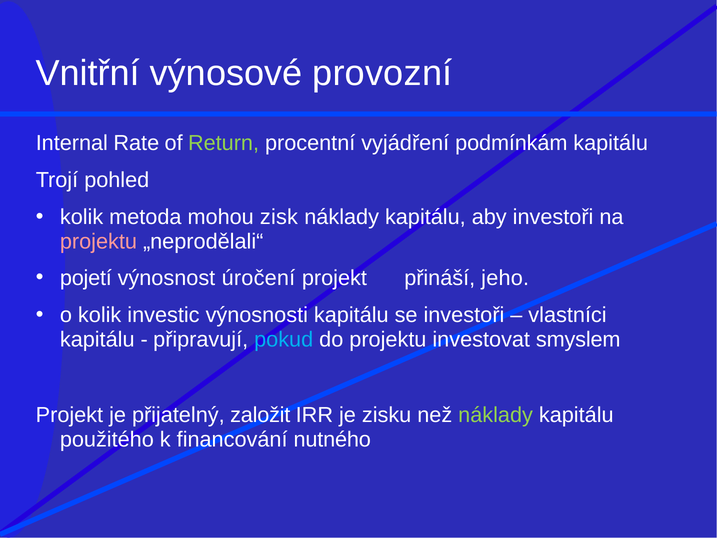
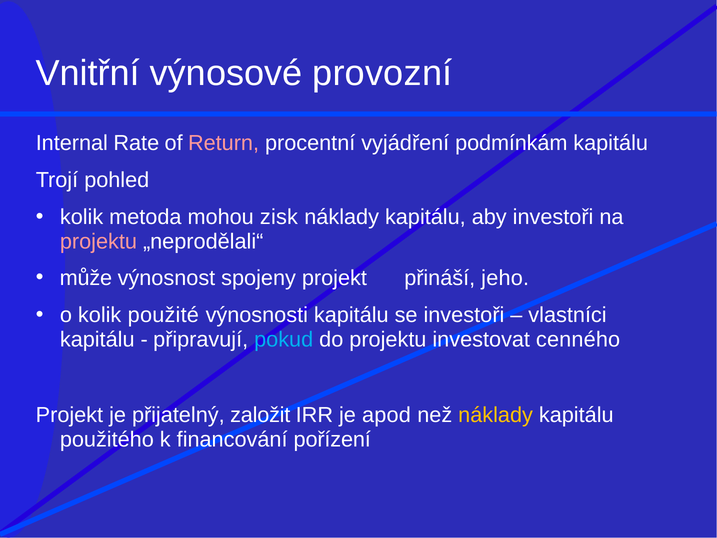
Return colour: light green -> pink
pojetí: pojetí -> může
úročení: úročení -> spojeny
investic: investic -> použité
smyslem: smyslem -> cenného
zisku: zisku -> apod
náklady at (496, 415) colour: light green -> yellow
nutného: nutného -> pořízení
